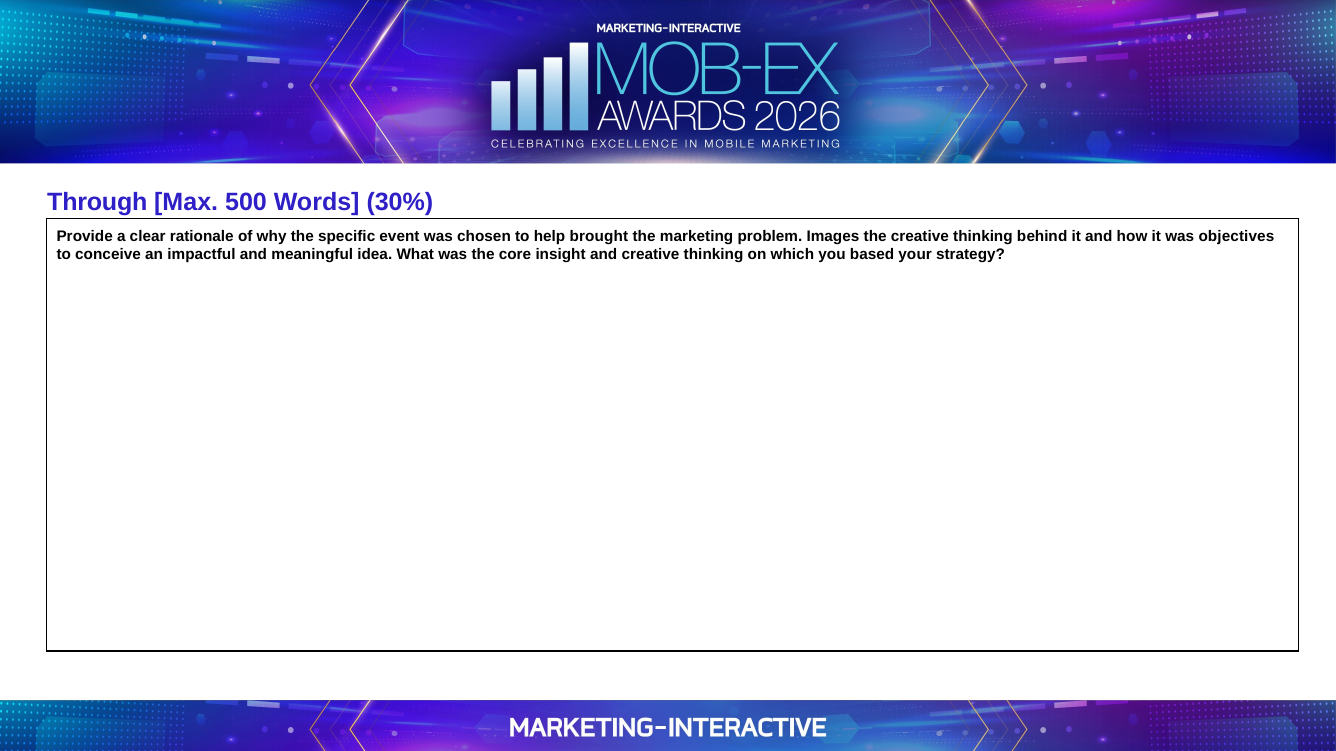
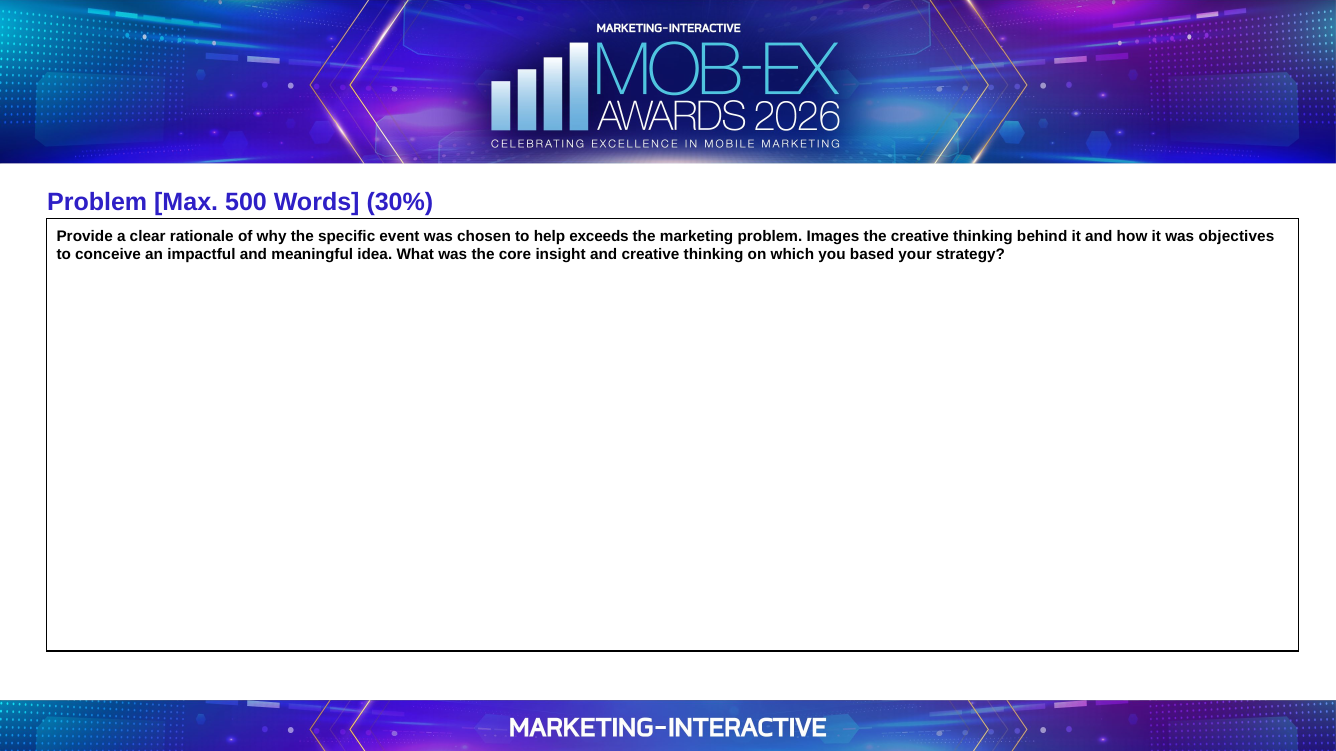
Through at (97, 202): Through -> Problem
brought: brought -> exceeds
